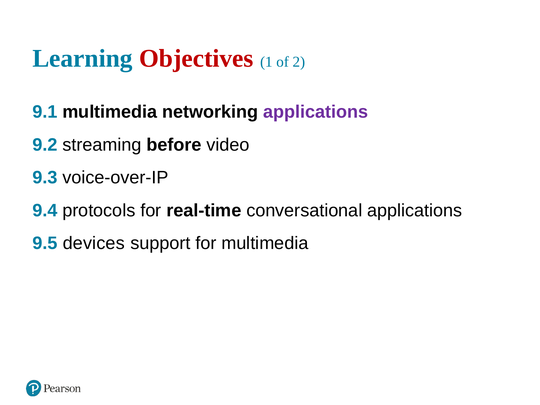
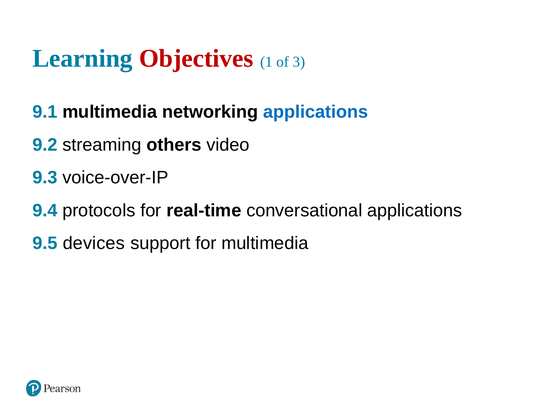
2: 2 -> 3
applications at (316, 112) colour: purple -> blue
before: before -> others
